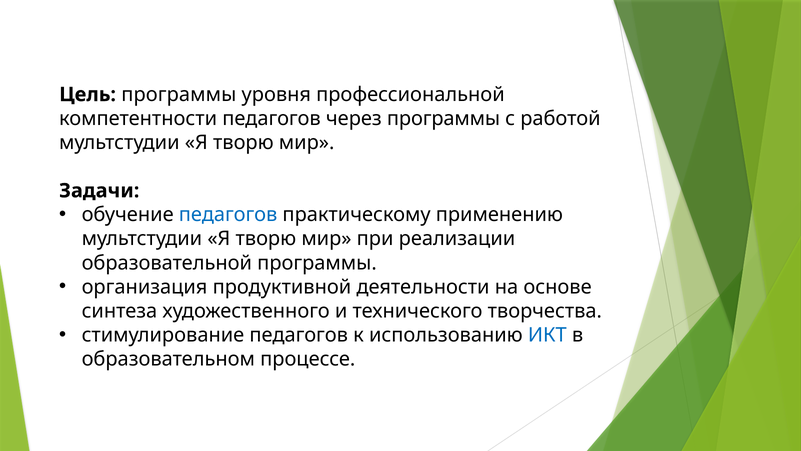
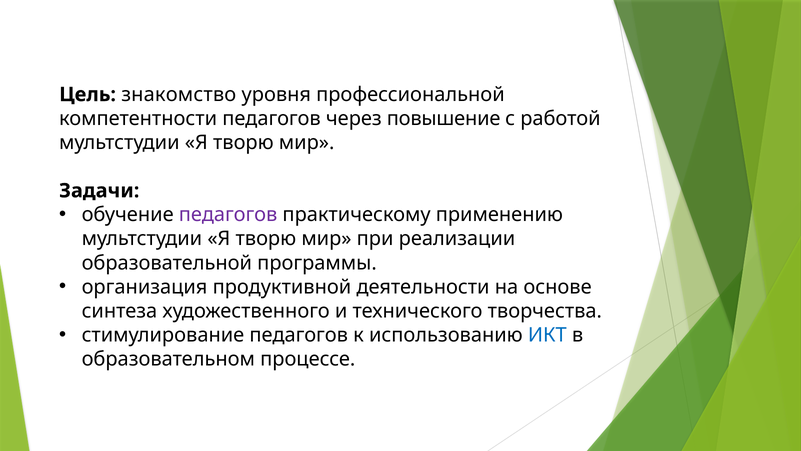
Цель программы: программы -> знакомство
через программы: программы -> повышение
педагогов at (228, 215) colour: blue -> purple
